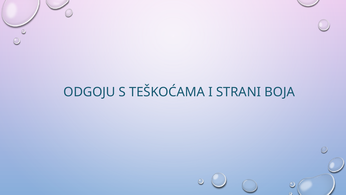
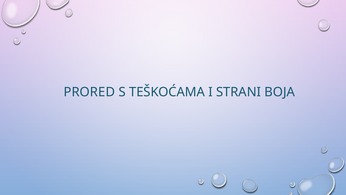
ODGOJU: ODGOJU -> PRORED
